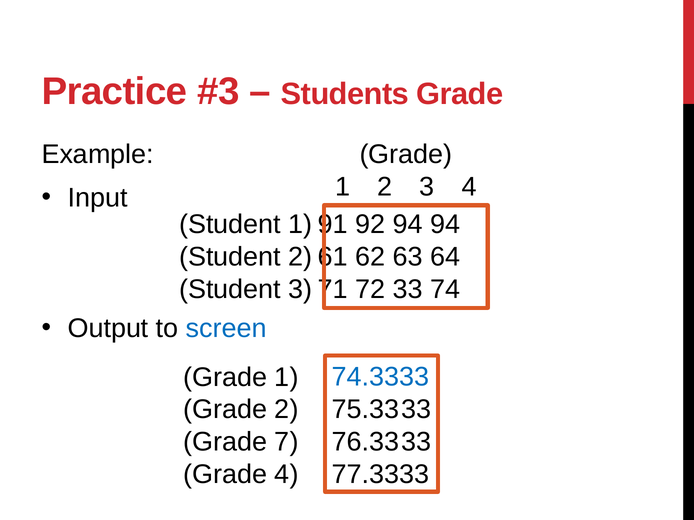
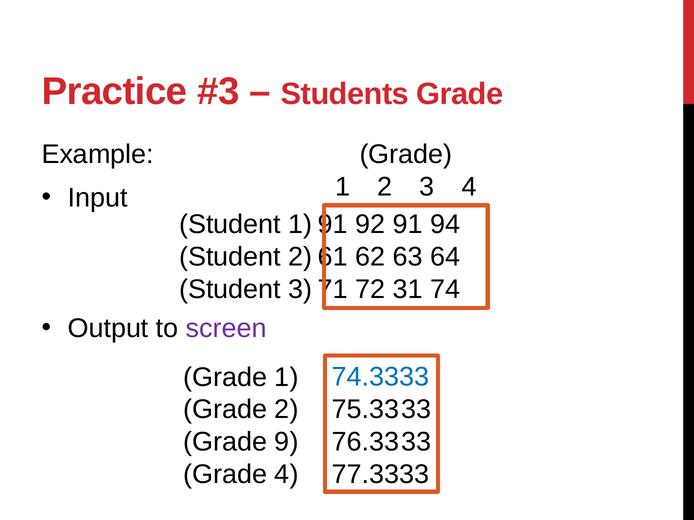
92 94: 94 -> 91
33: 33 -> 31
screen colour: blue -> purple
7: 7 -> 9
